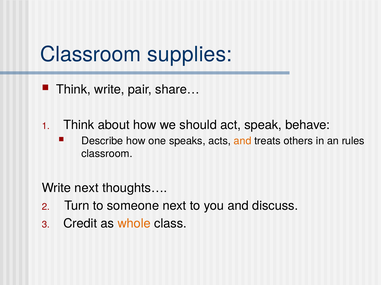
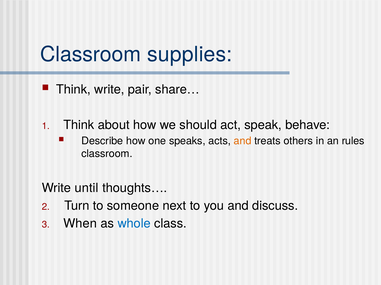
Write next: next -> until
Credit: Credit -> When
whole colour: orange -> blue
